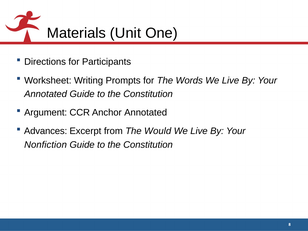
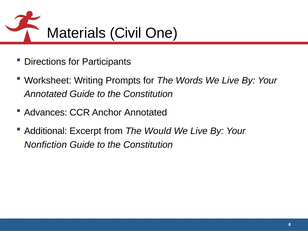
Unit: Unit -> Civil
Argument: Argument -> Advances
Advances: Advances -> Additional
